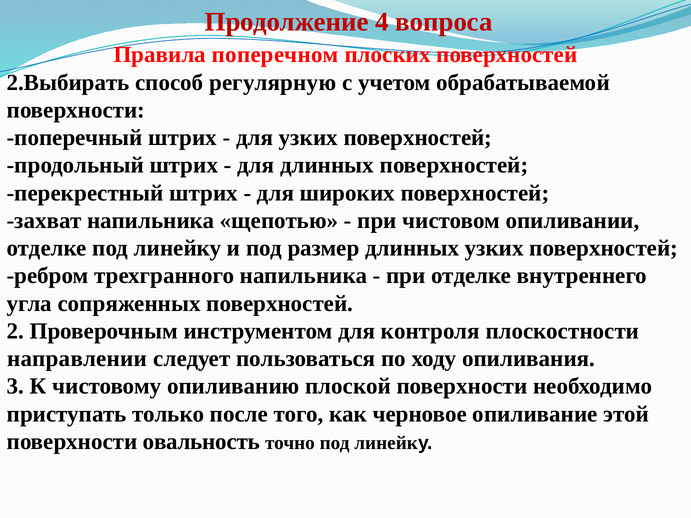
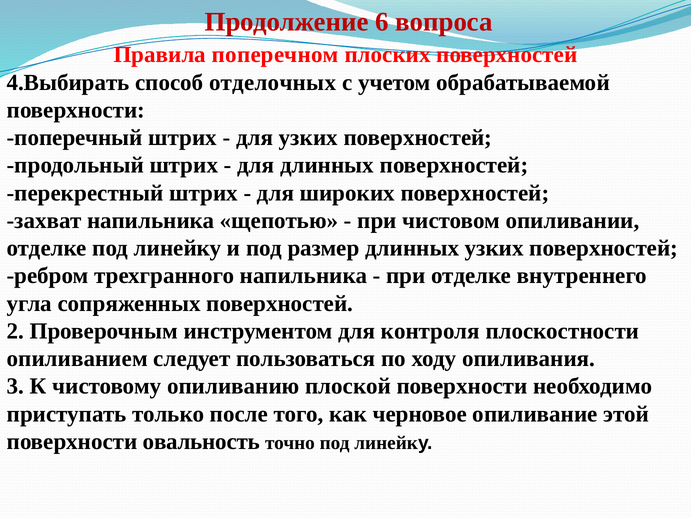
4: 4 -> 6
2.Выбирать: 2.Выбирать -> 4.Выбирать
регулярную: регулярную -> отделочных
направлении: направлении -> опиливанием
